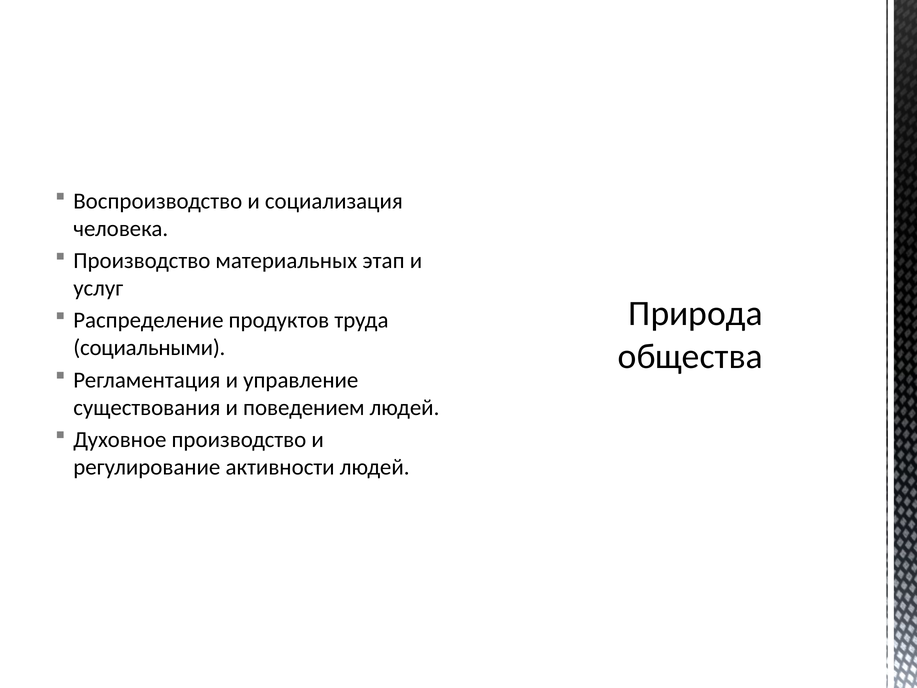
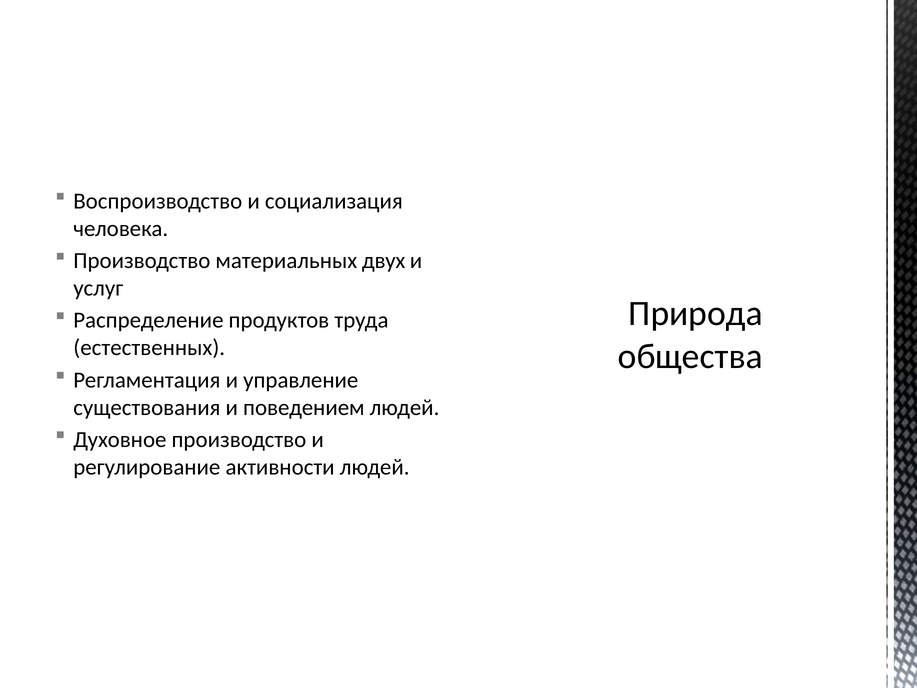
этап: этап -> двух
социальными: социальными -> естественных
